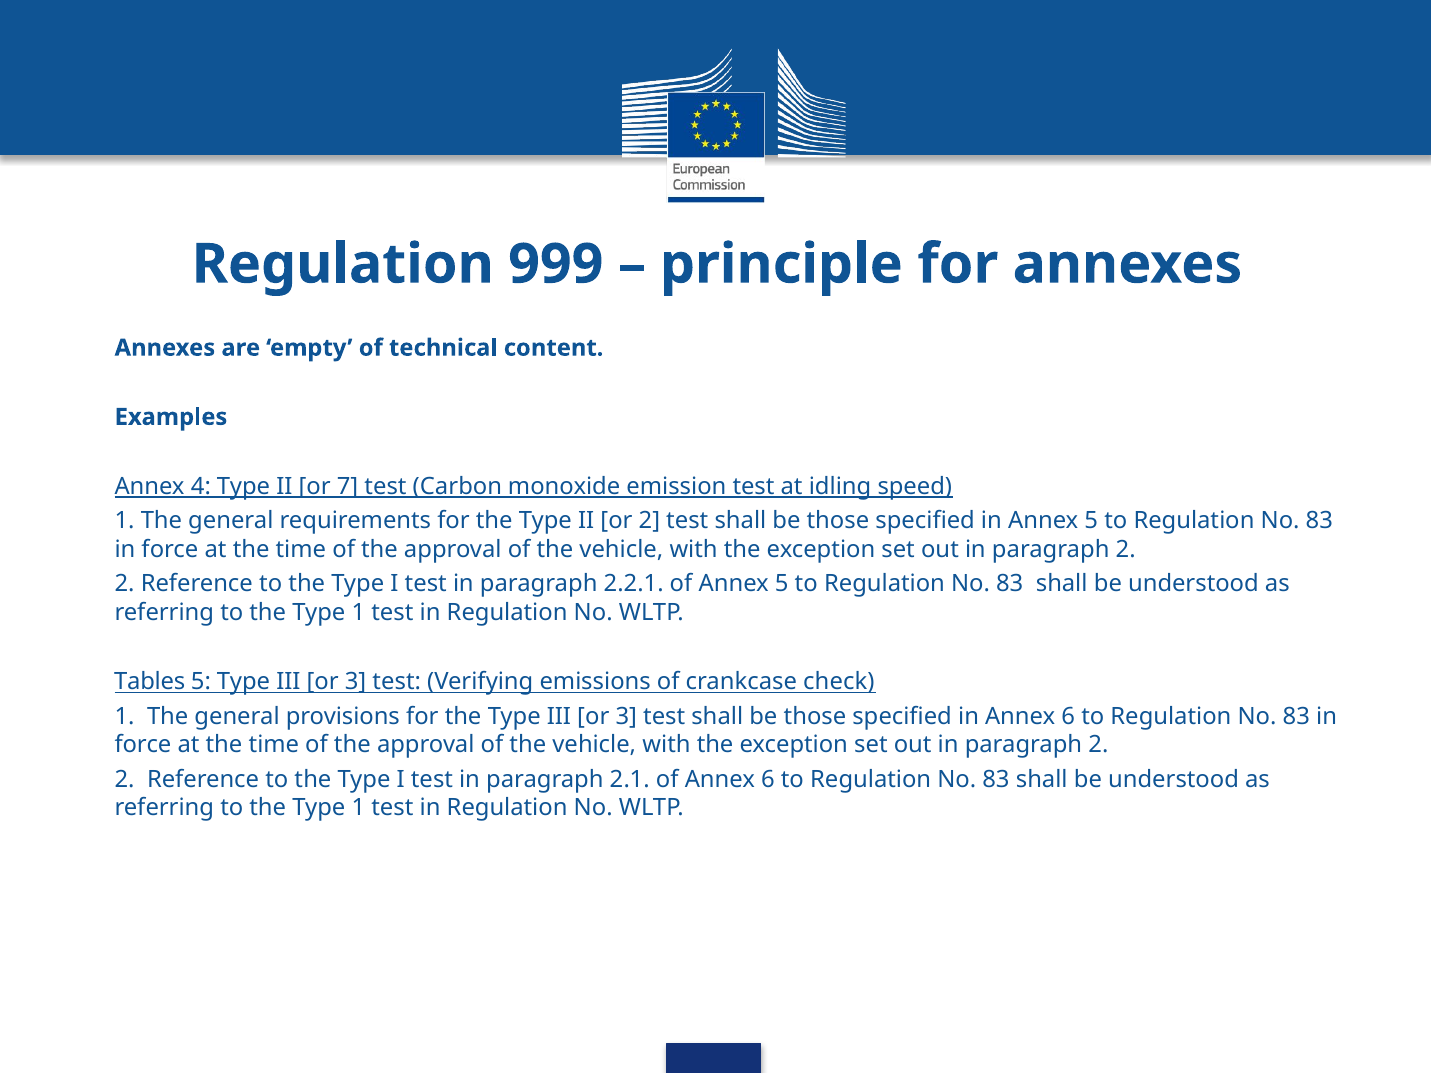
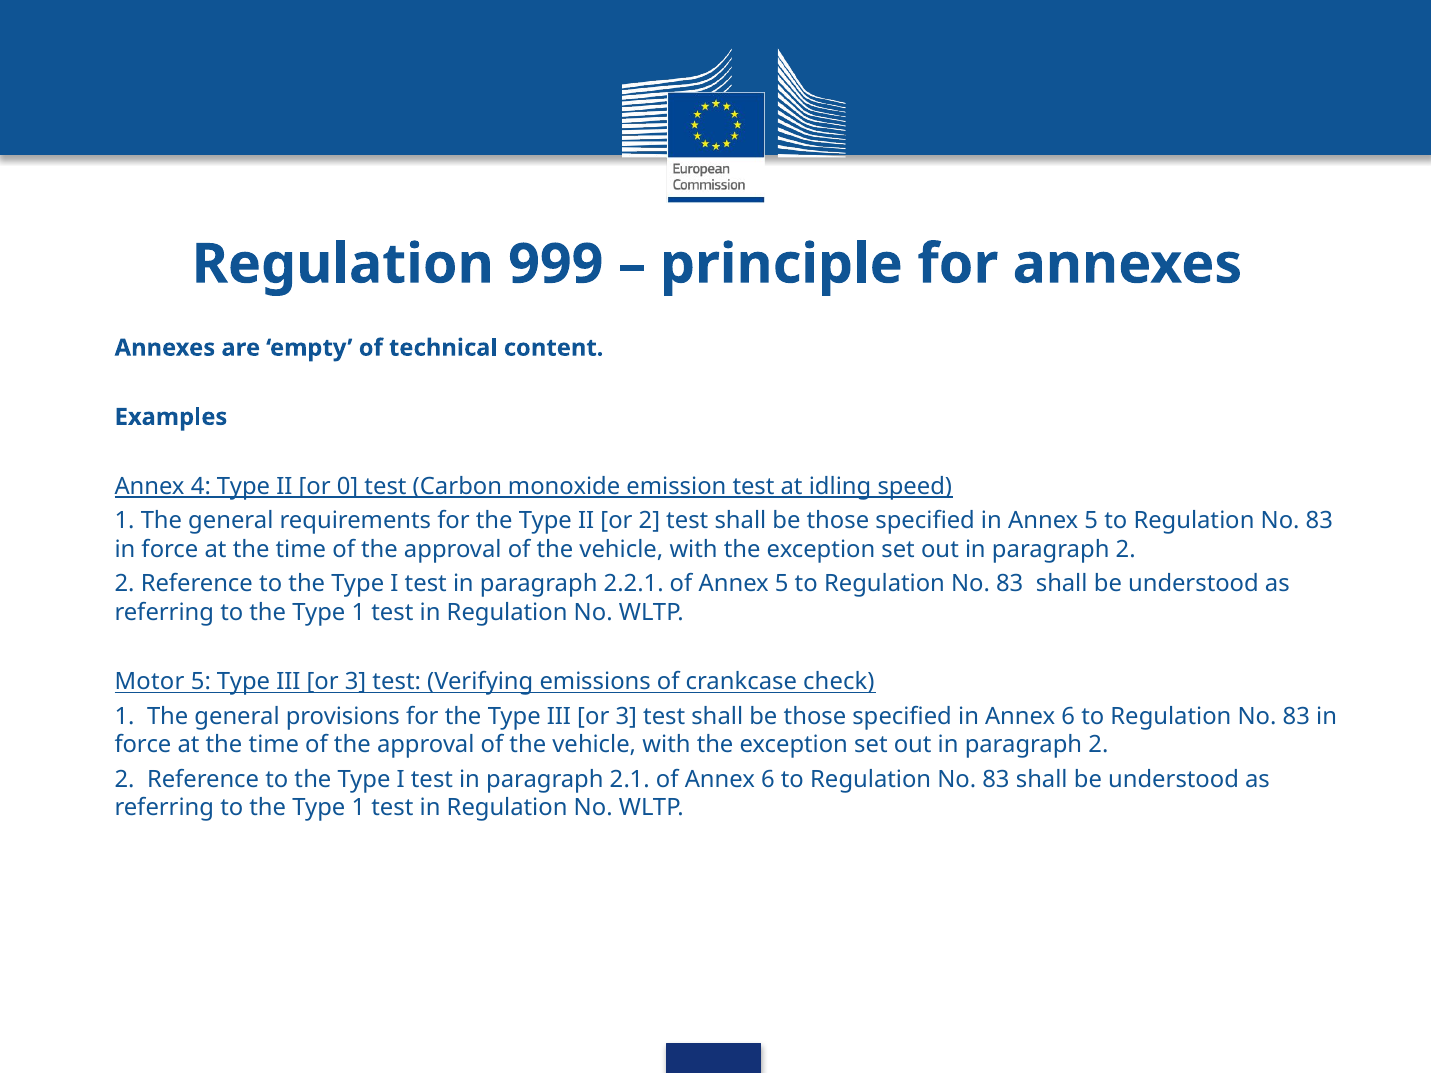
7: 7 -> 0
Tables: Tables -> Motor
